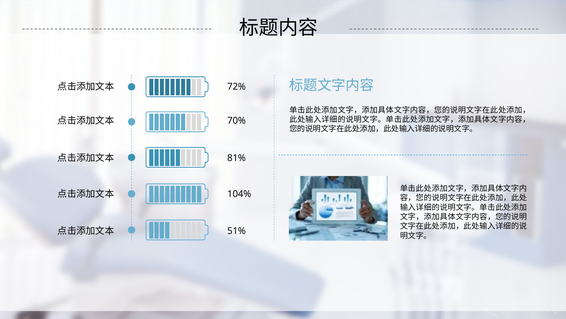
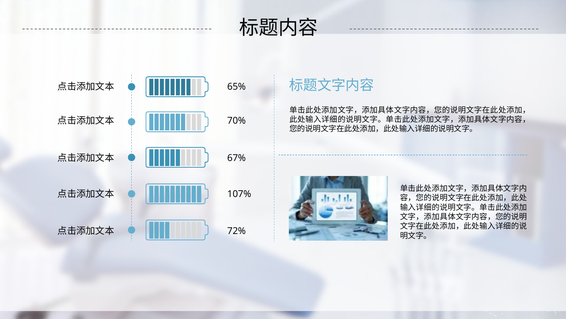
72%: 72% -> 65%
81%: 81% -> 67%
104%: 104% -> 107%
51%: 51% -> 72%
